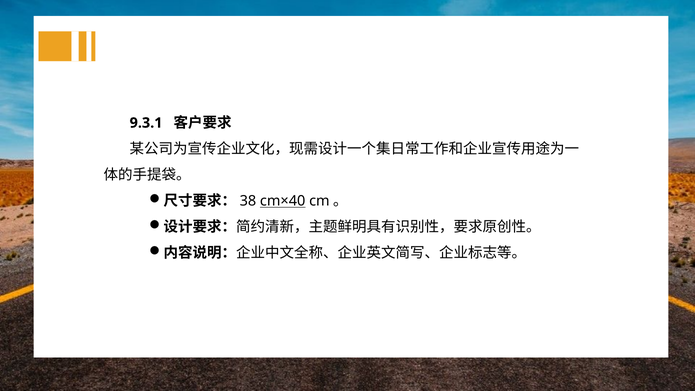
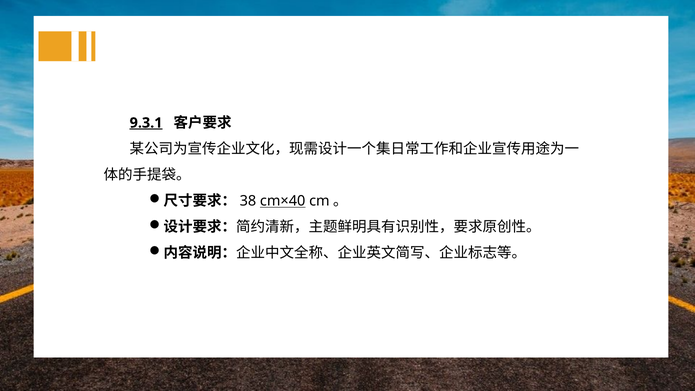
9.3.1 underline: none -> present
